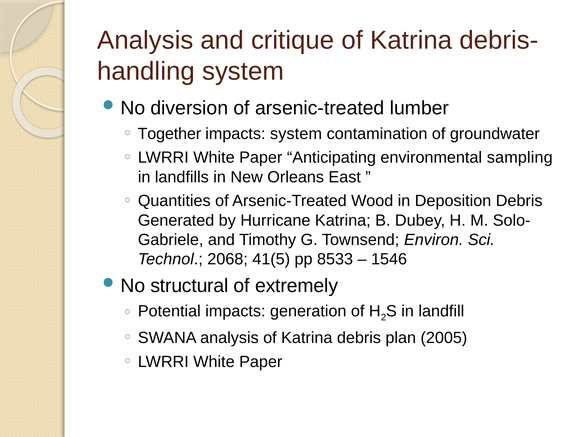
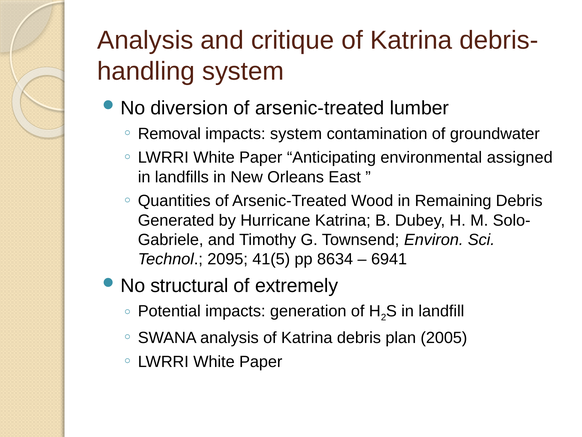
Together: Together -> Removal
sampling: sampling -> assigned
Deposition: Deposition -> Remaining
2068: 2068 -> 2095
8533: 8533 -> 8634
1546: 1546 -> 6941
